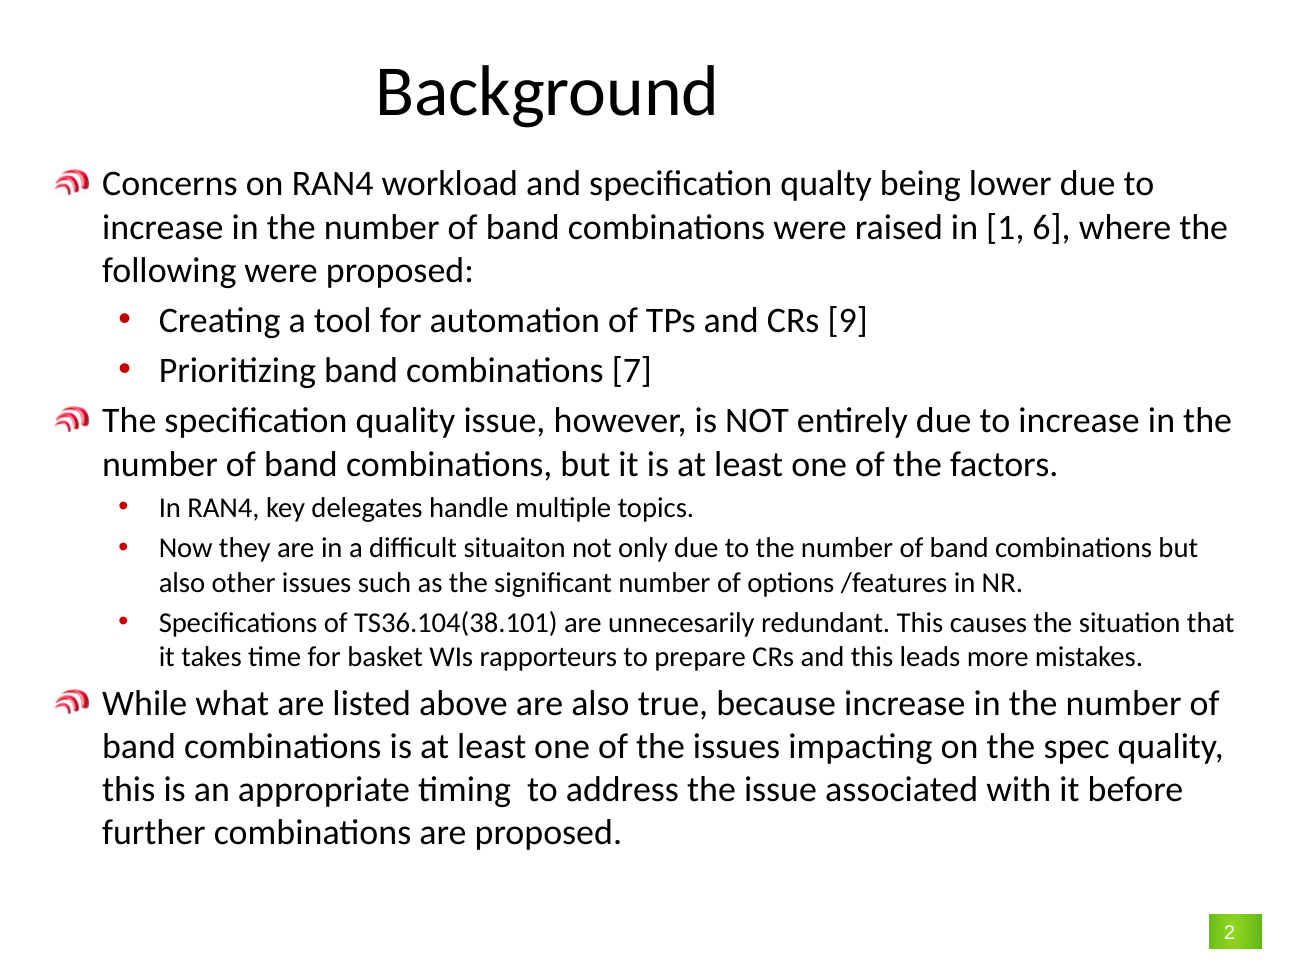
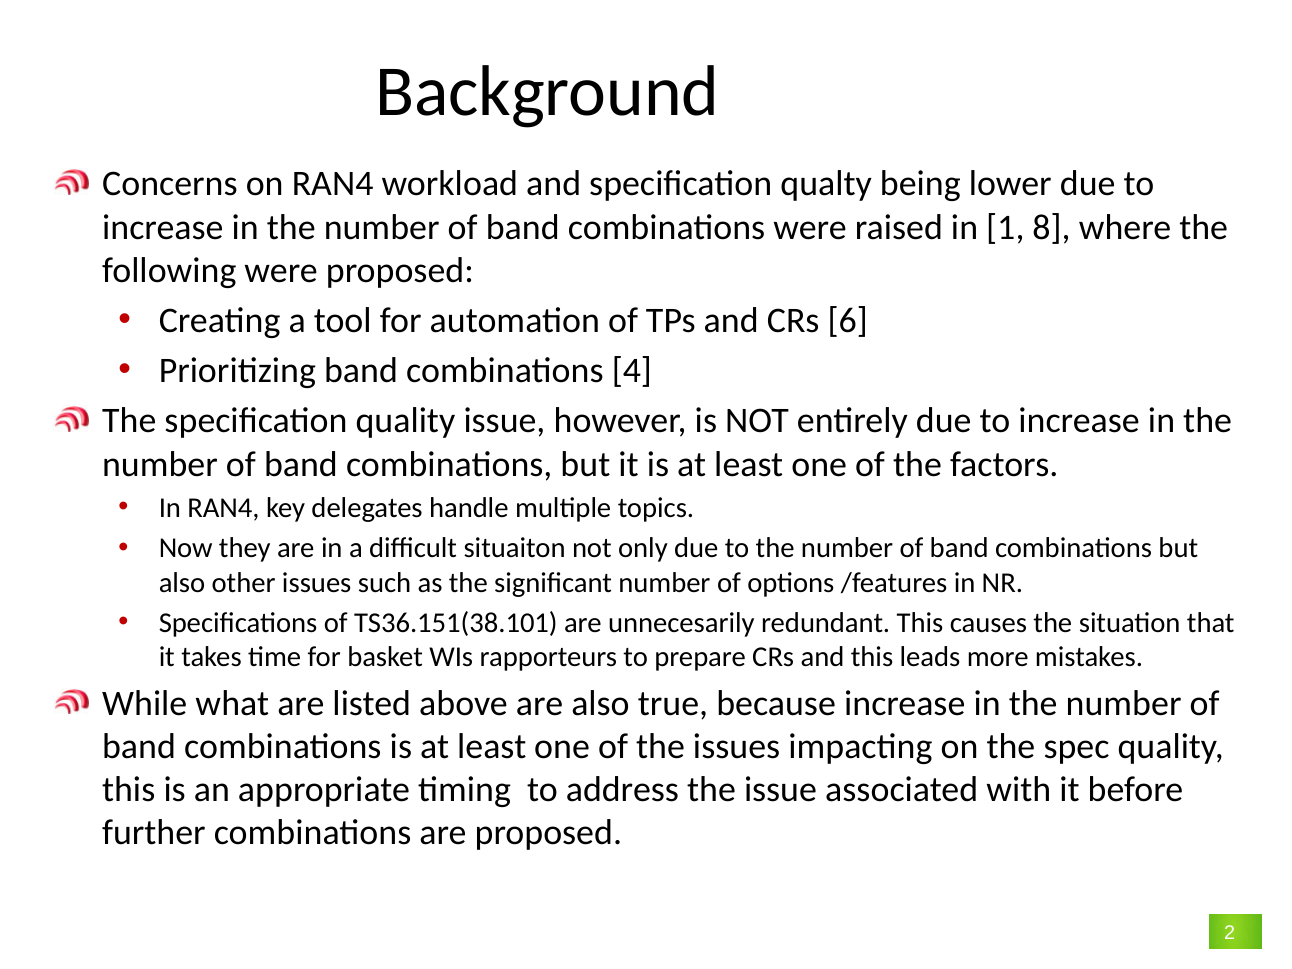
6: 6 -> 8
9: 9 -> 6
7: 7 -> 4
TS36.104(38.101: TS36.104(38.101 -> TS36.151(38.101
